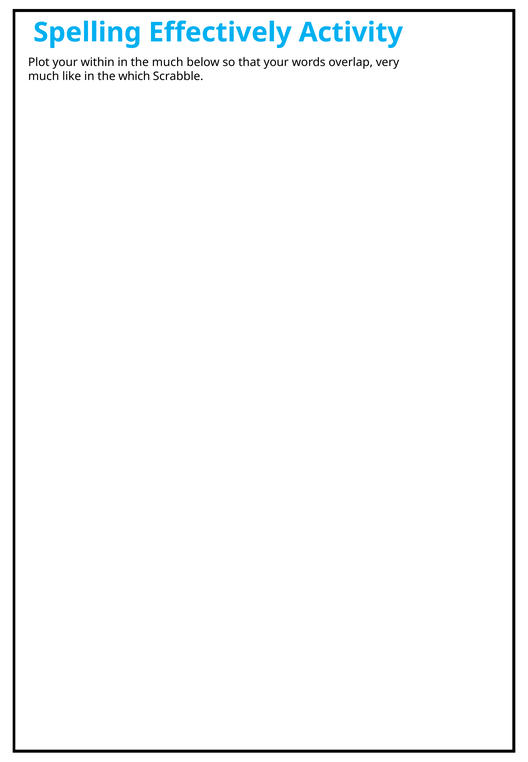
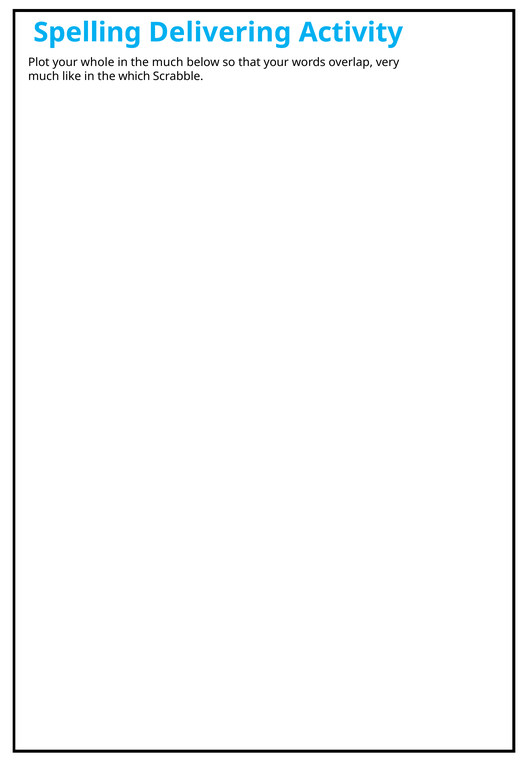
Effectively: Effectively -> Delivering
within: within -> whole
